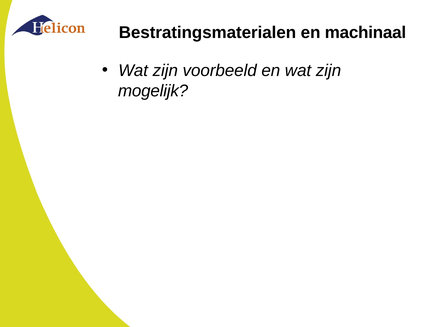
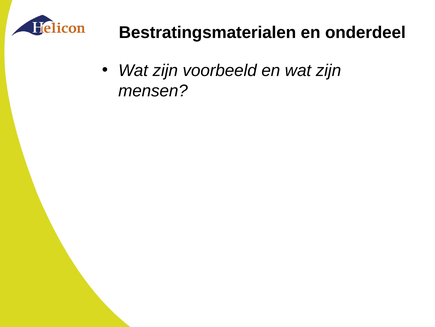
machinaal: machinaal -> onderdeel
mogelijk: mogelijk -> mensen
